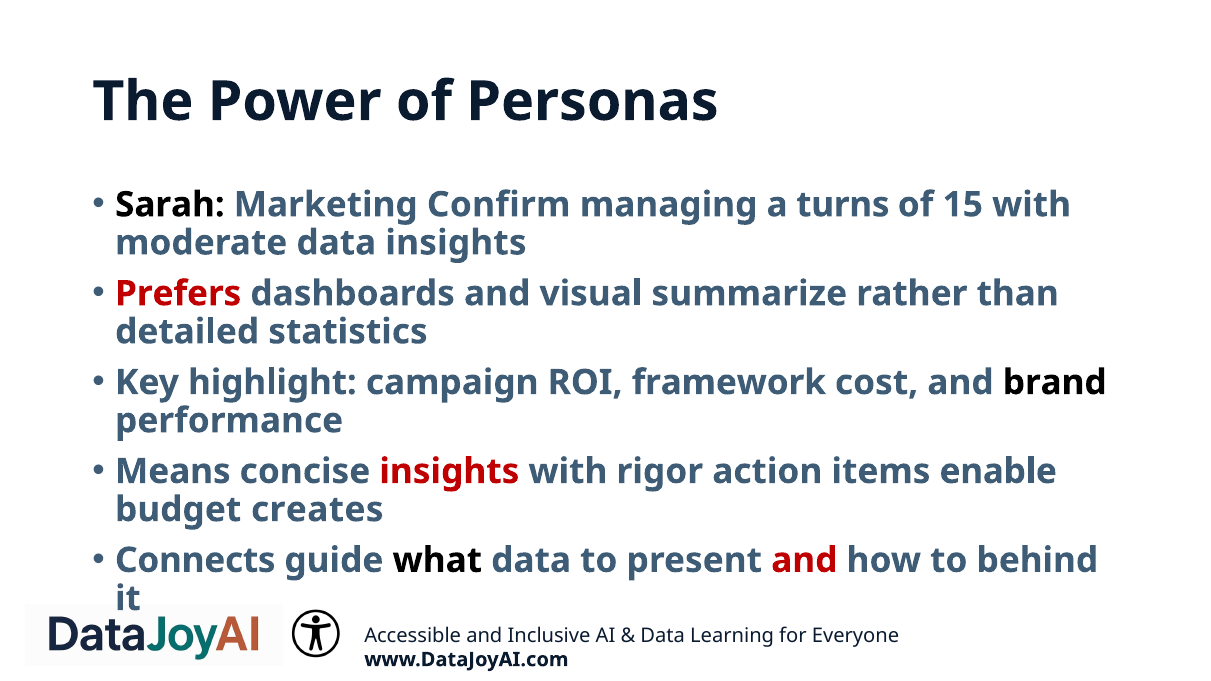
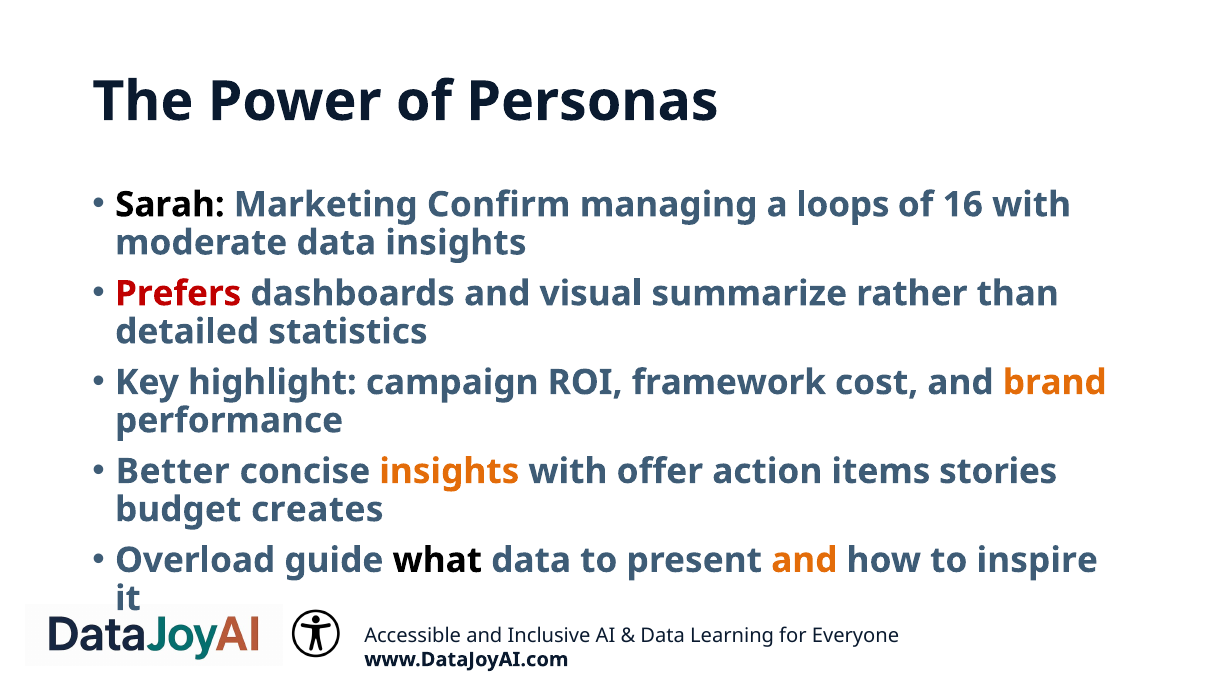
turns: turns -> loops
15: 15 -> 16
brand colour: black -> orange
Means: Means -> Better
insights at (449, 472) colour: red -> orange
rigor: rigor -> offer
enable: enable -> stories
Connects: Connects -> Overload
and at (804, 560) colour: red -> orange
behind: behind -> inspire
